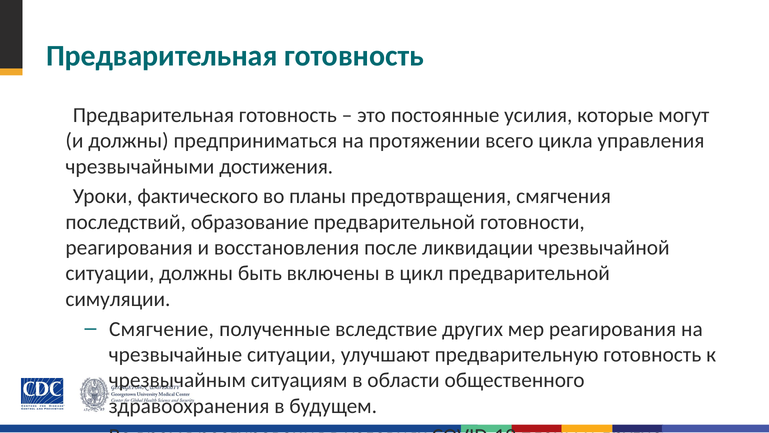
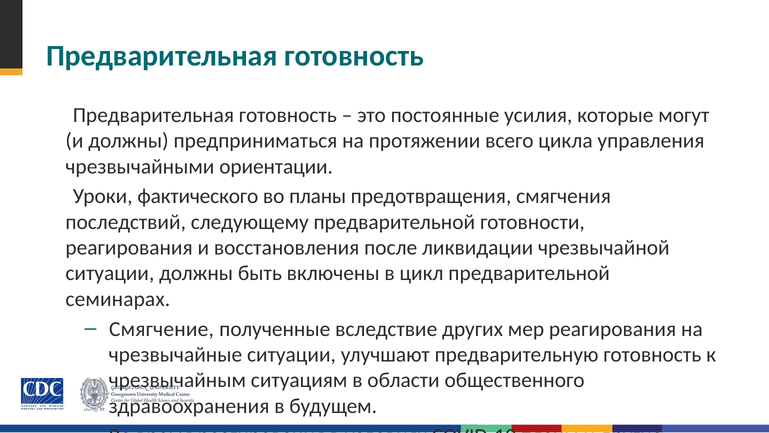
достижения: достижения -> ориентации
образование: образование -> следующему
симуляции: симуляции -> семинарах
